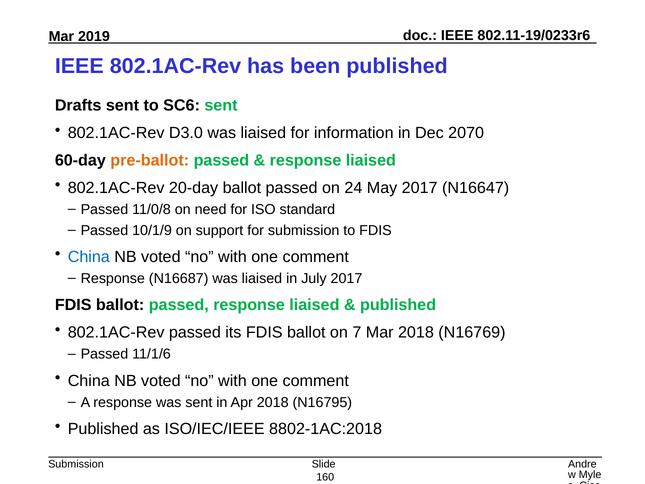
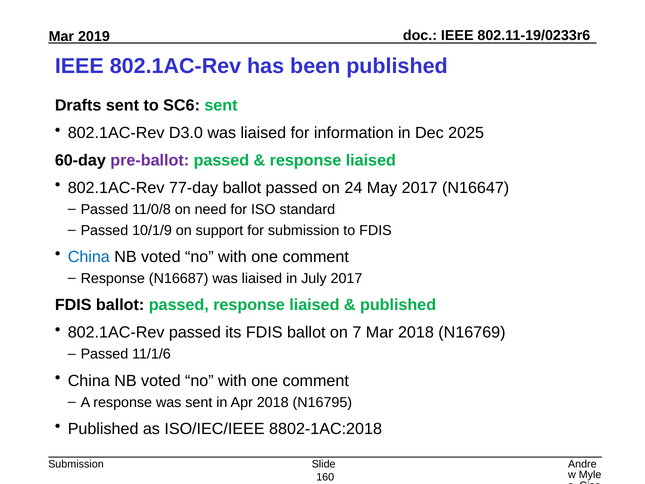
2070: 2070 -> 2025
pre-ballot colour: orange -> purple
20-day: 20-day -> 77-day
